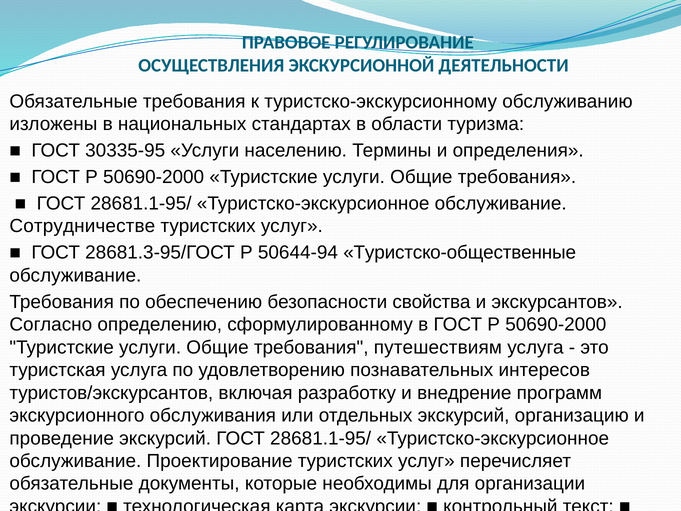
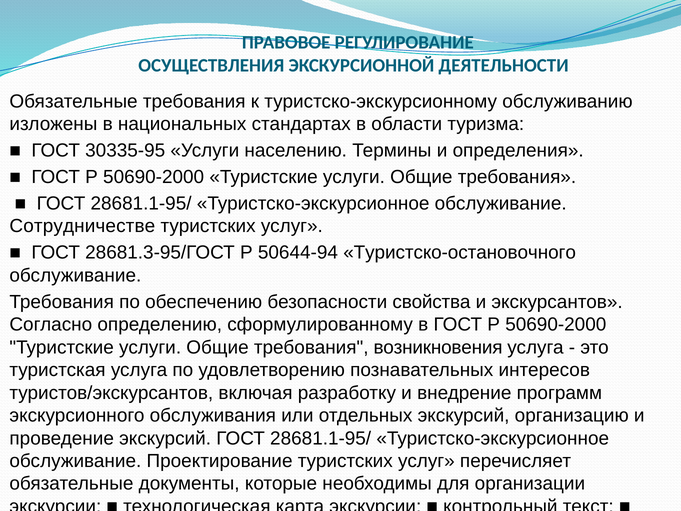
Туристско-общественные: Туристско-общественные -> Туристско-остановочного
путешествиям: путешествиям -> возникновения
